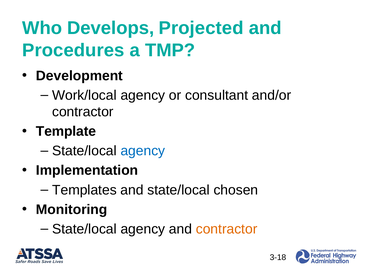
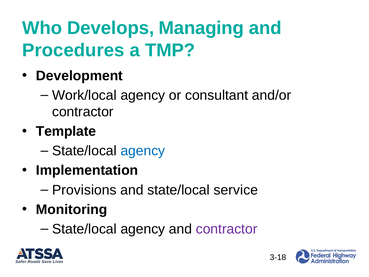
Projected: Projected -> Managing
Templates: Templates -> Provisions
chosen: chosen -> service
contractor at (227, 229) colour: orange -> purple
